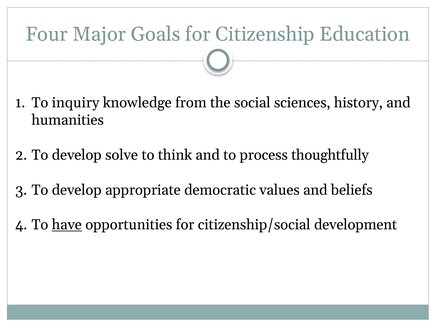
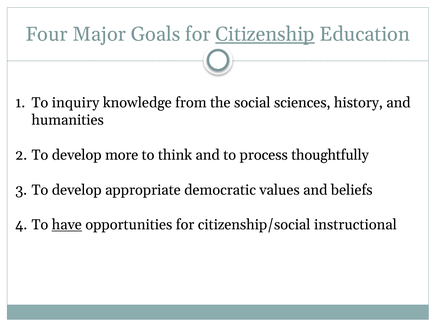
Citizenship underline: none -> present
solve: solve -> more
development: development -> instructional
